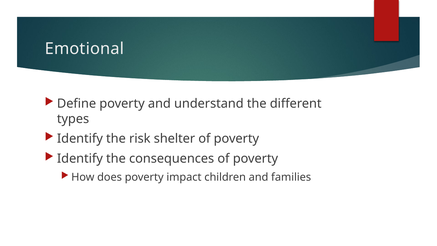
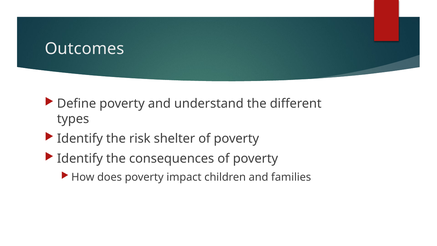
Emotional: Emotional -> Outcomes
